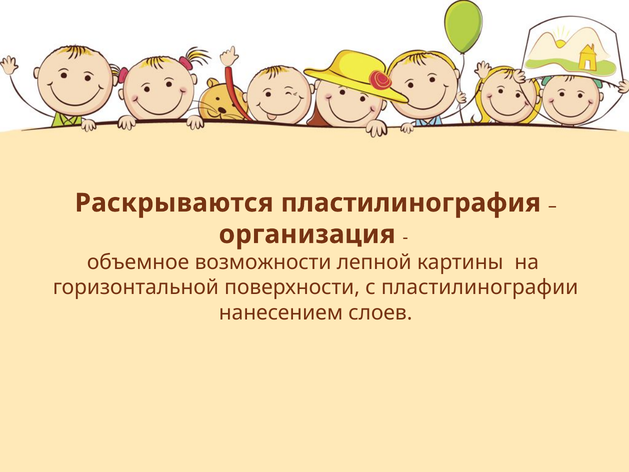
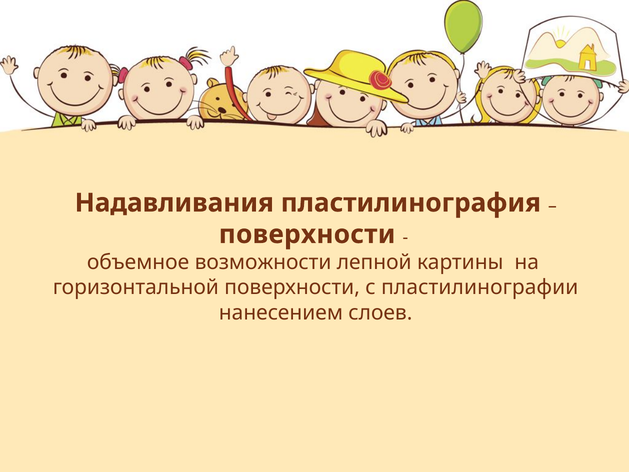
Раскрываются: Раскрываются -> Надавливания
организация at (307, 234): организация -> поверхности
